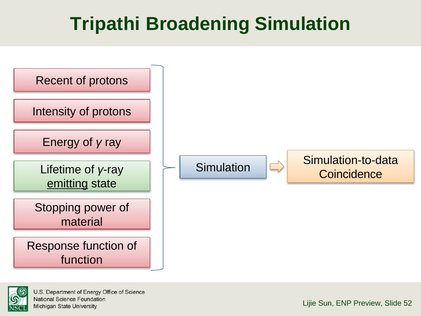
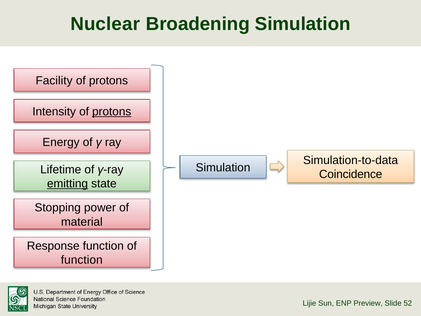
Tripathi: Tripathi -> Nuclear
Recent: Recent -> Facility
protons at (112, 111) underline: none -> present
